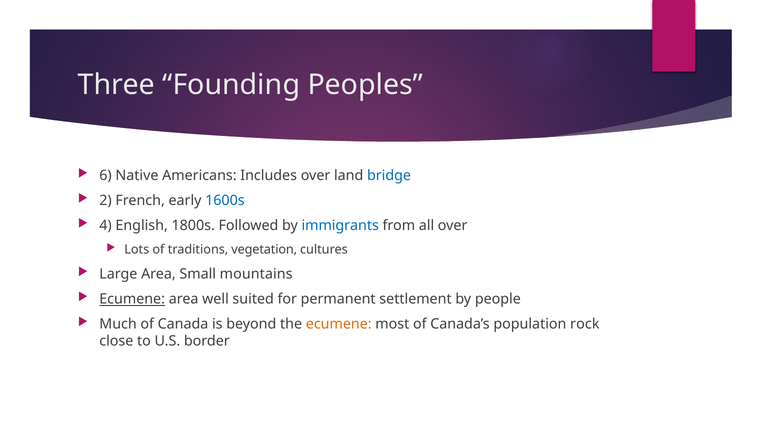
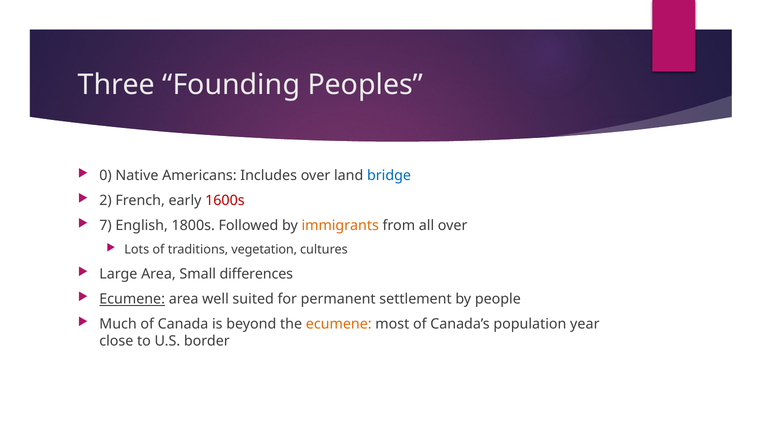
6: 6 -> 0
1600s colour: blue -> red
4: 4 -> 7
immigrants colour: blue -> orange
mountains: mountains -> differences
rock: rock -> year
